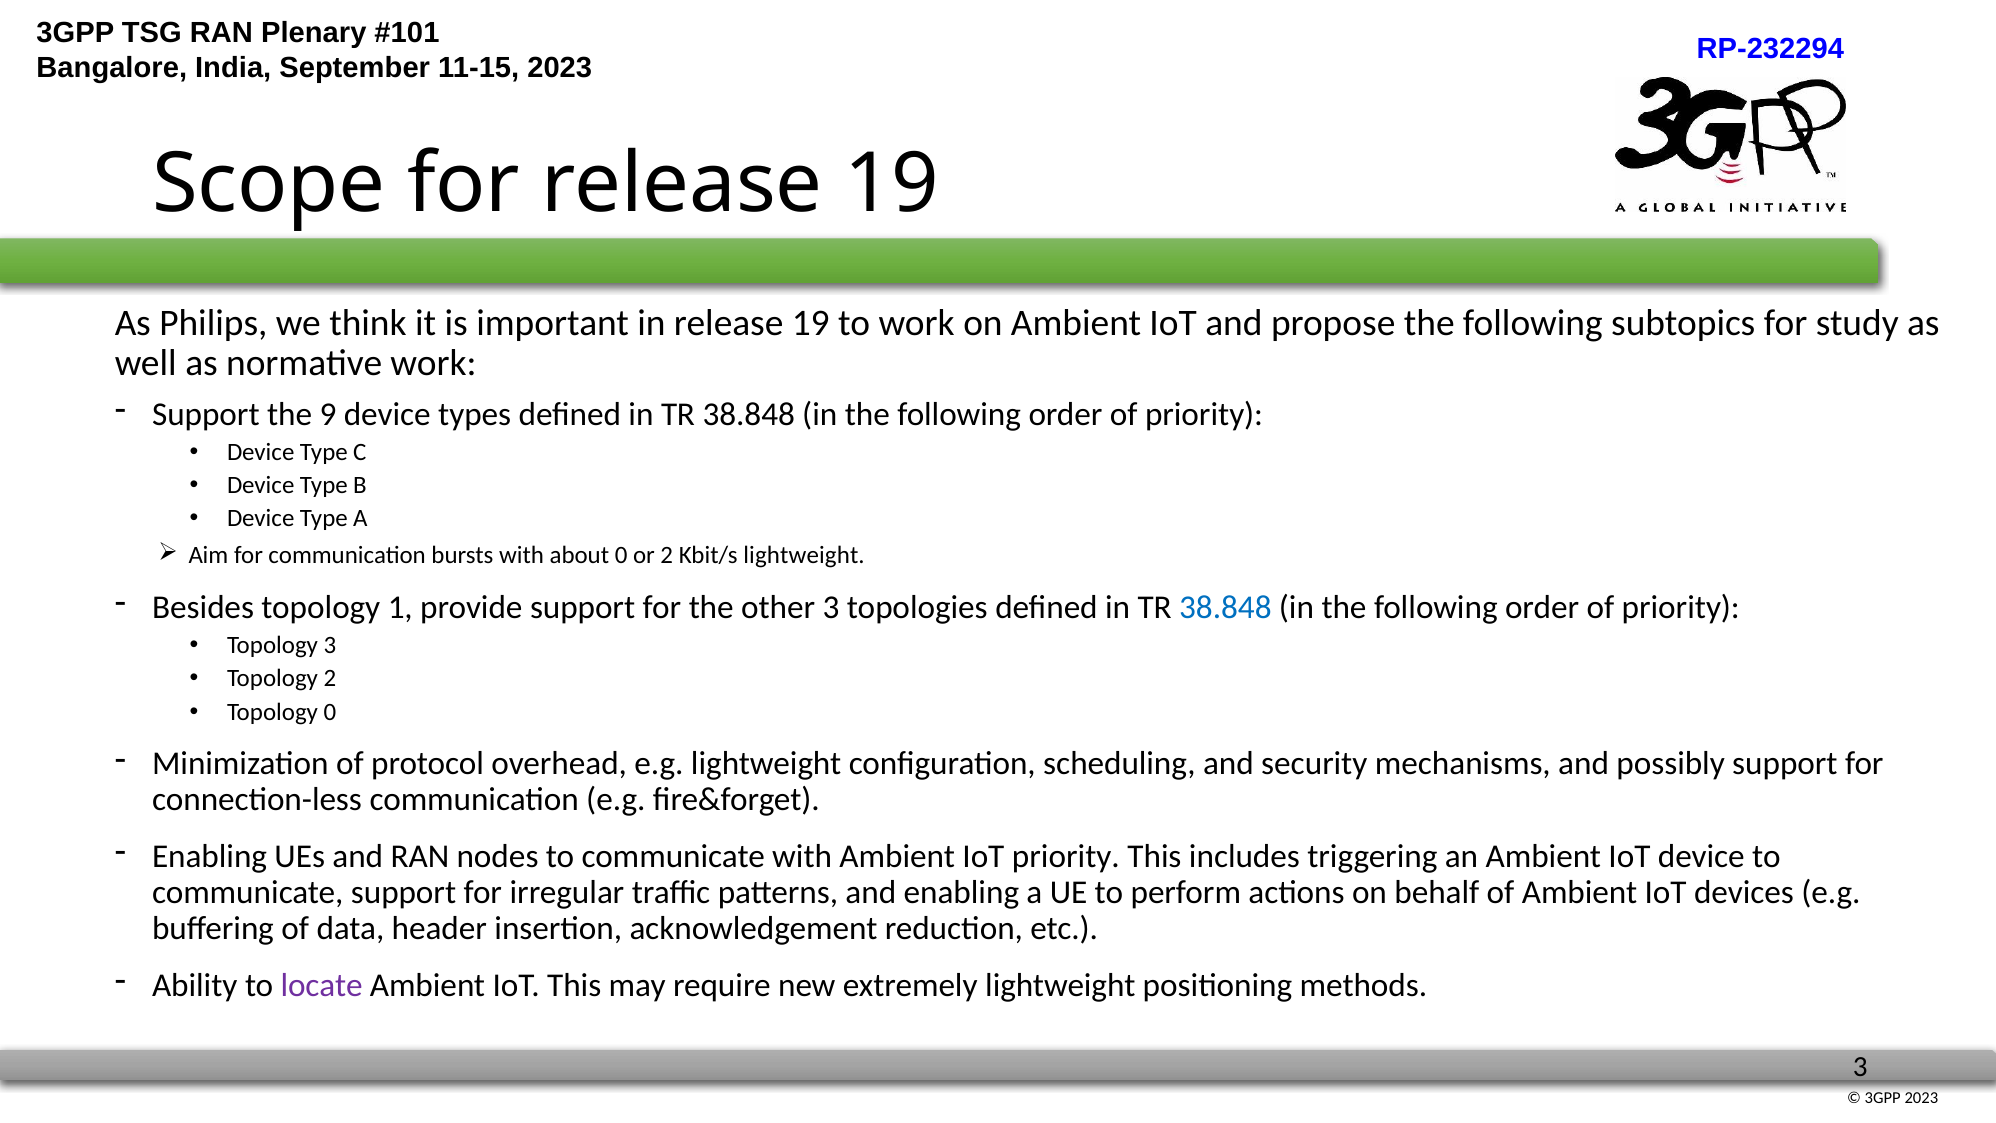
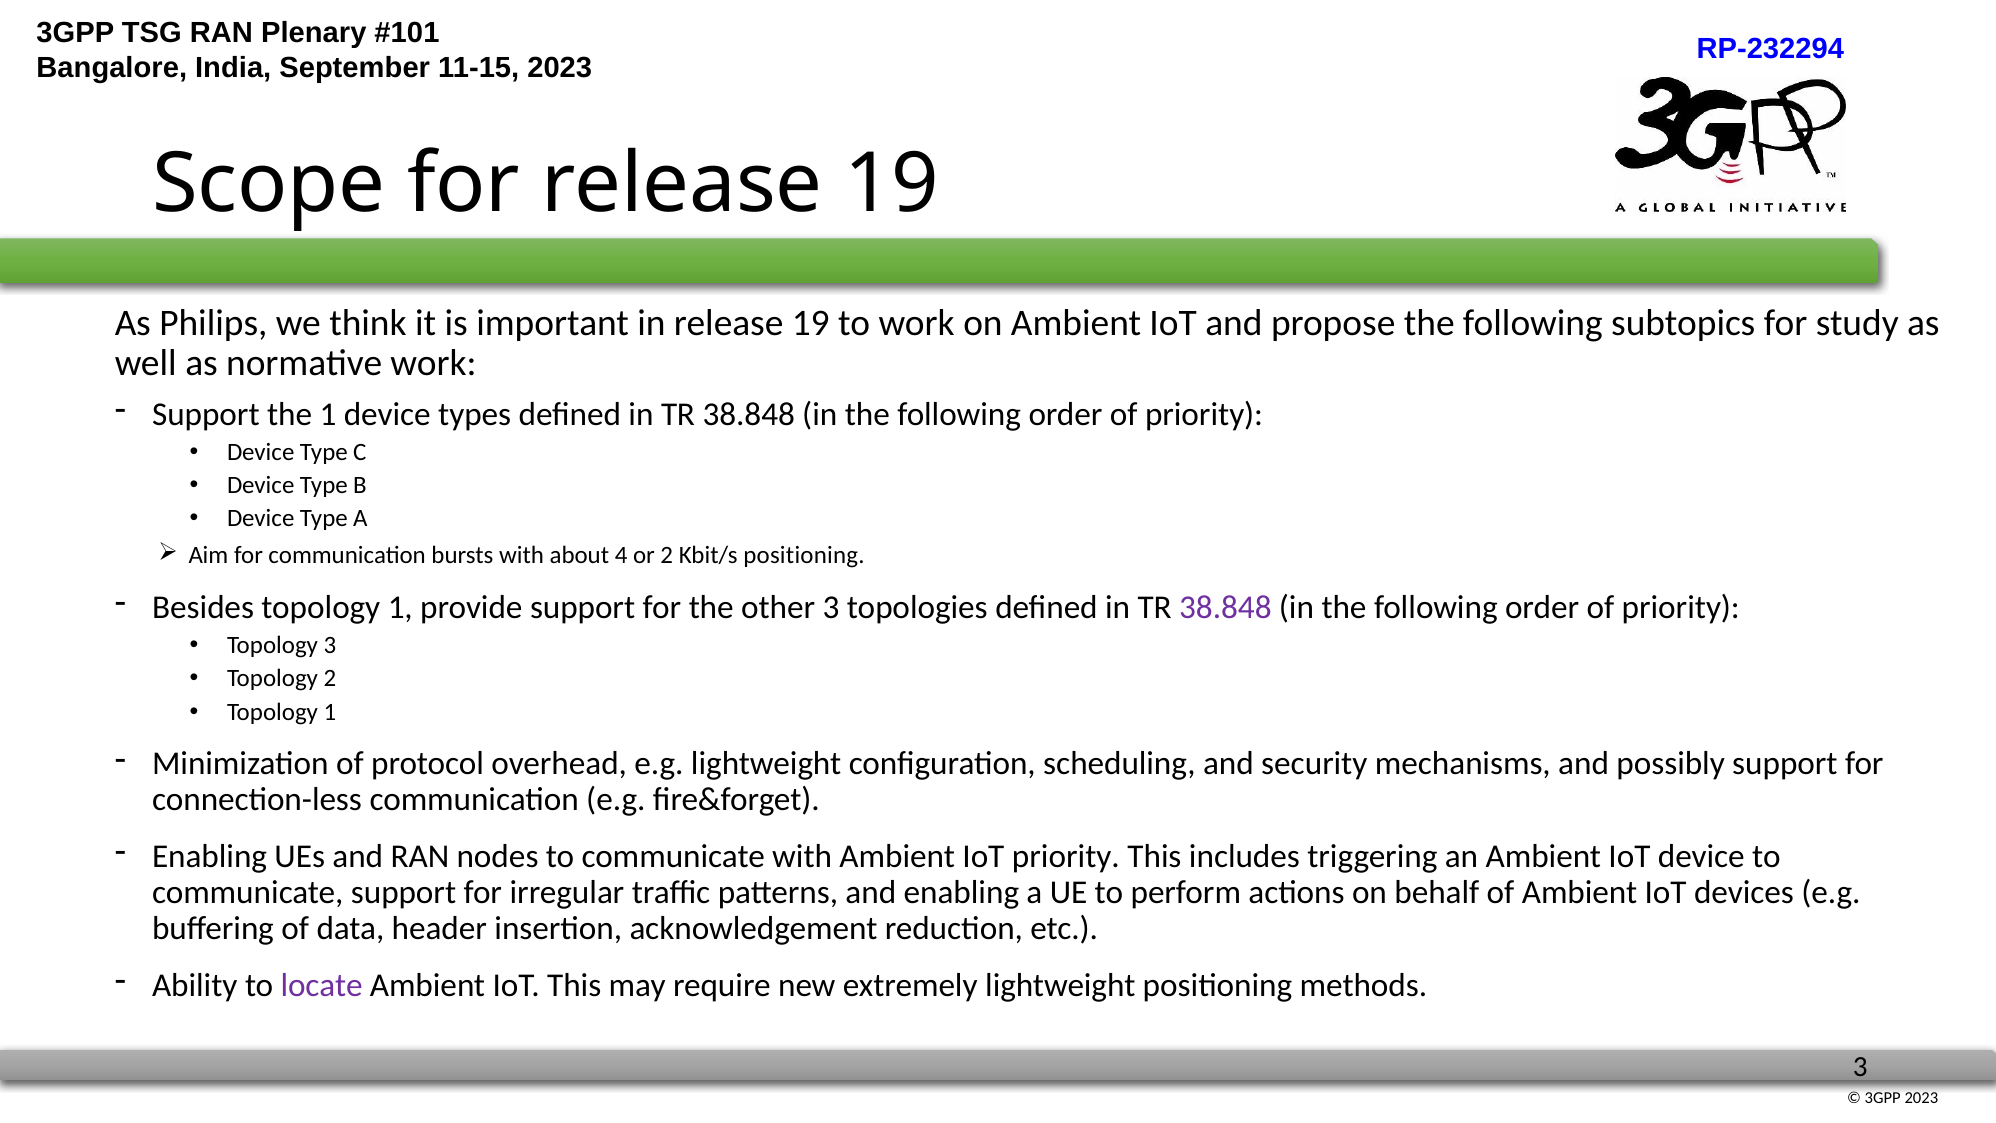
the 9: 9 -> 1
about 0: 0 -> 4
Kbit/s lightweight: lightweight -> positioning
38.848 at (1225, 608) colour: blue -> purple
0 at (330, 712): 0 -> 1
